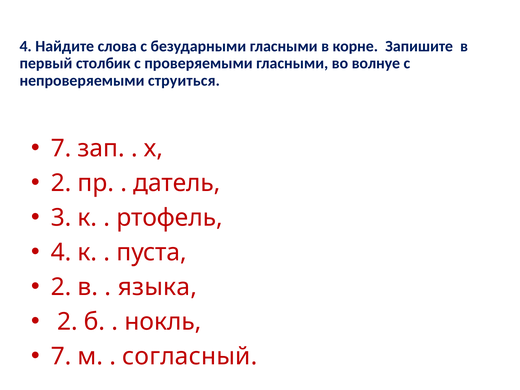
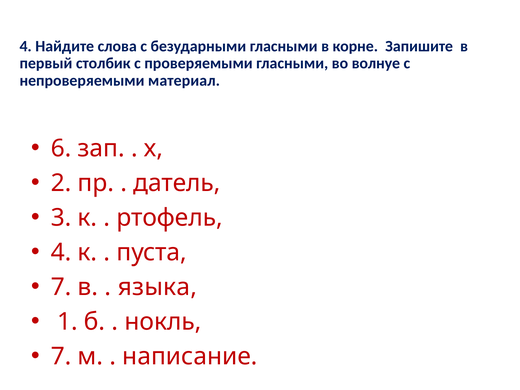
струиться: струиться -> материал
7 at (61, 149): 7 -> 6
2 at (61, 287): 2 -> 7
2 at (67, 322): 2 -> 1
согласный: согласный -> написание
